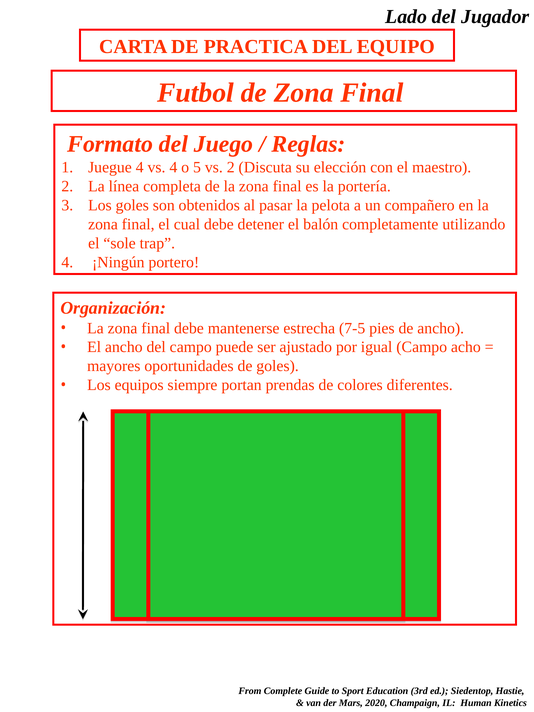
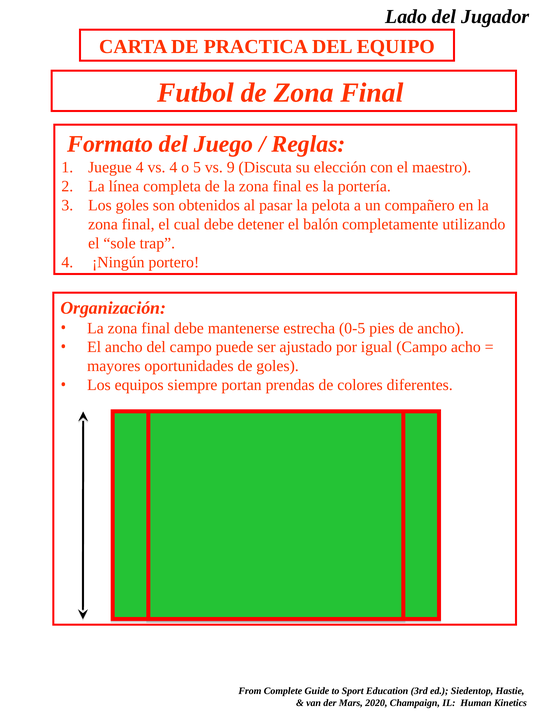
vs 2: 2 -> 9
7-5: 7-5 -> 0-5
